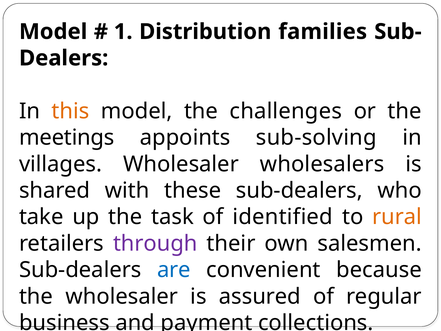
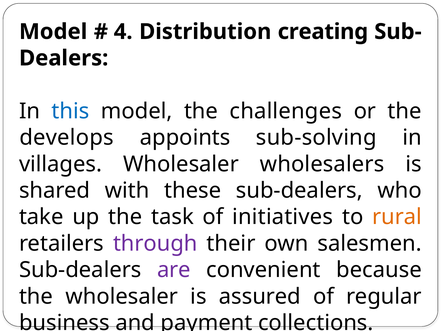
1: 1 -> 4
families: families -> creating
this colour: orange -> blue
meetings: meetings -> develops
identified: identified -> initiatives
are colour: blue -> purple
